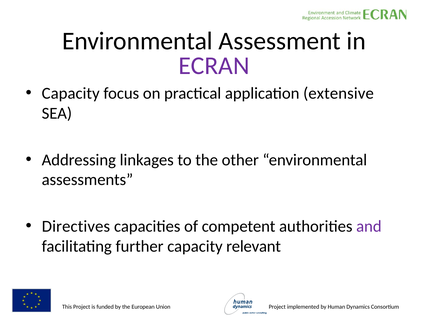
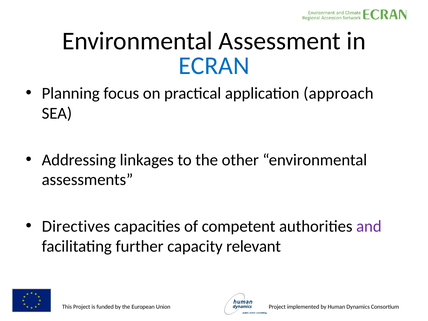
ECRAN colour: purple -> blue
Capacity at (71, 93): Capacity -> Planning
extensive: extensive -> approach
